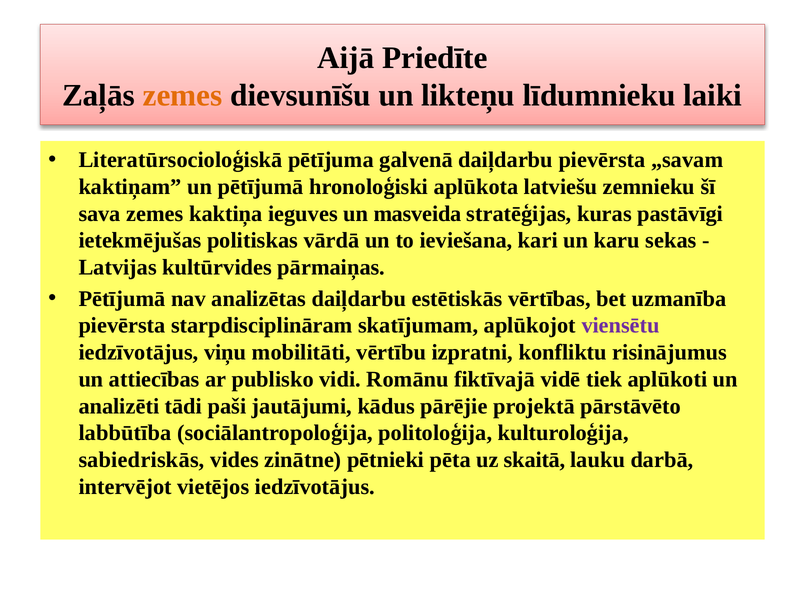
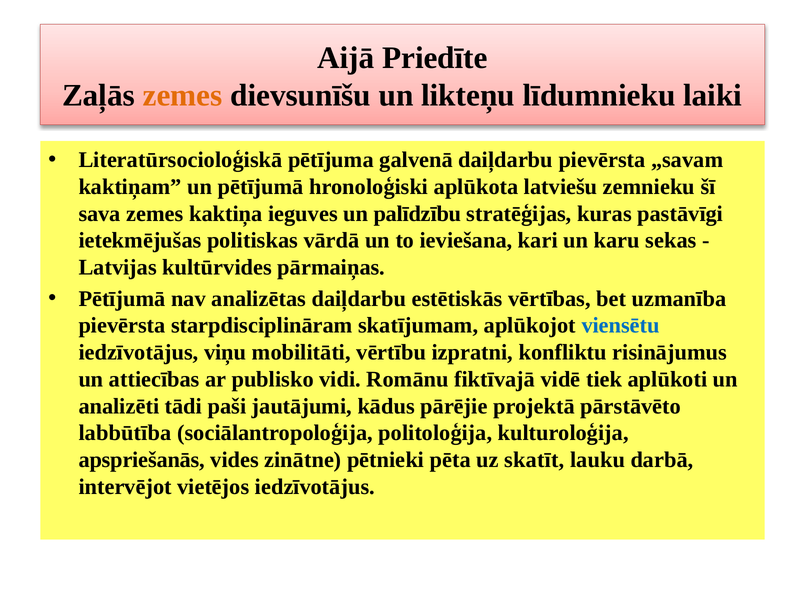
masveida: masveida -> palīdzību
viensētu colour: purple -> blue
sabiedriskās: sabiedriskās -> apspriešanās
skaitā: skaitā -> skatīt
